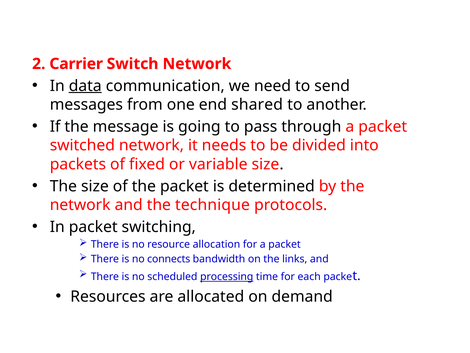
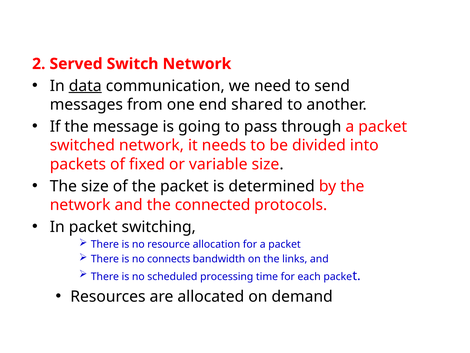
Carrier: Carrier -> Served
technique: technique -> connected
processing underline: present -> none
